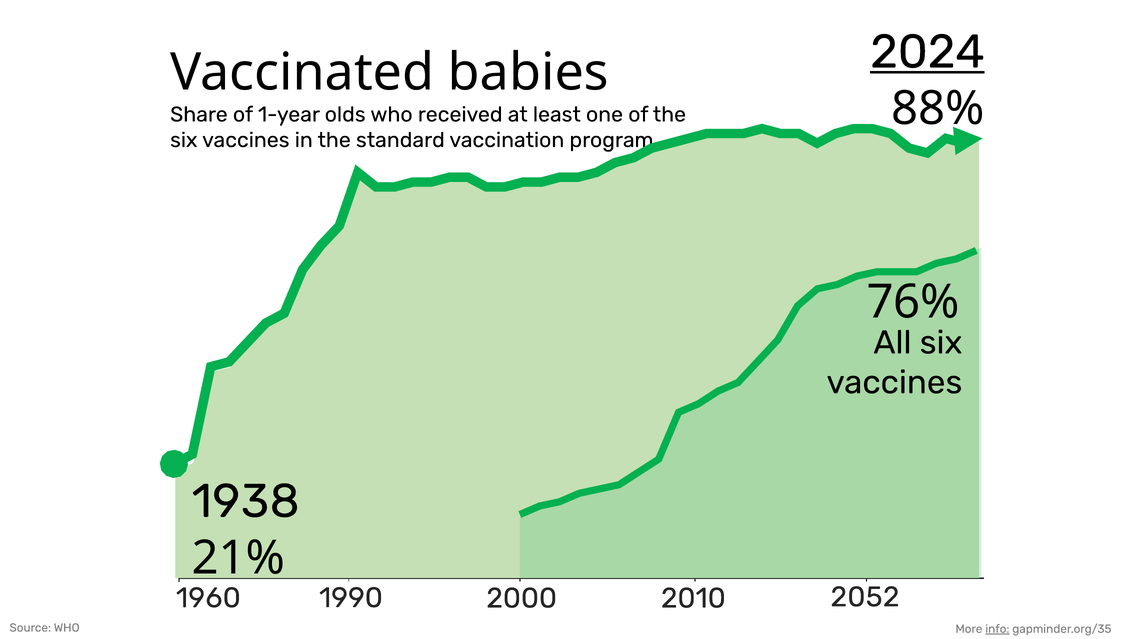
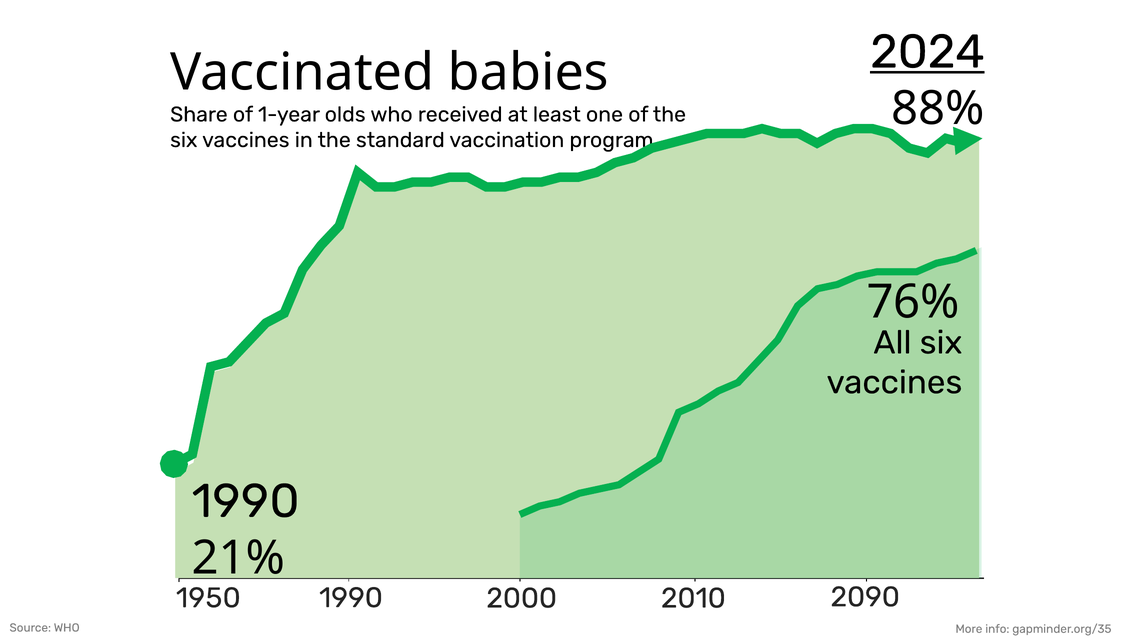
1938 at (246, 501): 1938 -> 1990
1960: 1960 -> 1950
2052: 2052 -> 2090
info underline: present -> none
